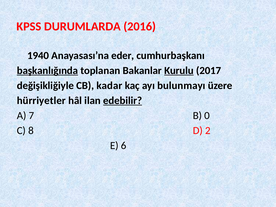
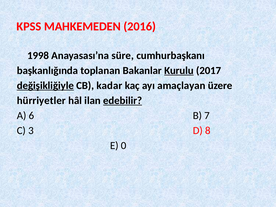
DURUMLARDA: DURUMLARDA -> MAHKEMEDEN
1940: 1940 -> 1998
eder: eder -> süre
başkanlığında underline: present -> none
değişikliğiyle underline: none -> present
bulunmayı: bulunmayı -> amaçlayan
7: 7 -> 6
0: 0 -> 7
8: 8 -> 3
2: 2 -> 8
6: 6 -> 0
